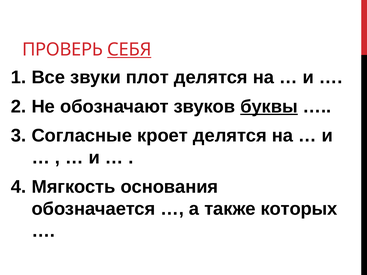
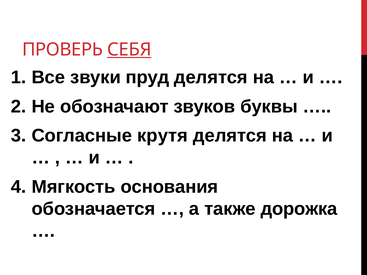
плот: плот -> пруд
буквы underline: present -> none
кроет: кроет -> крутя
которых: которых -> дорожка
